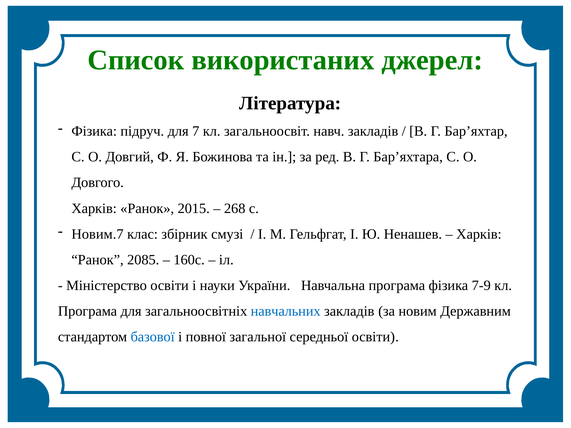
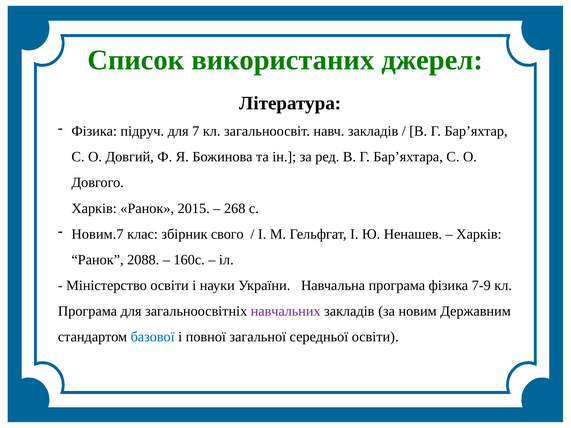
смузі: смузі -> свого
2085: 2085 -> 2088
навчальних colour: blue -> purple
